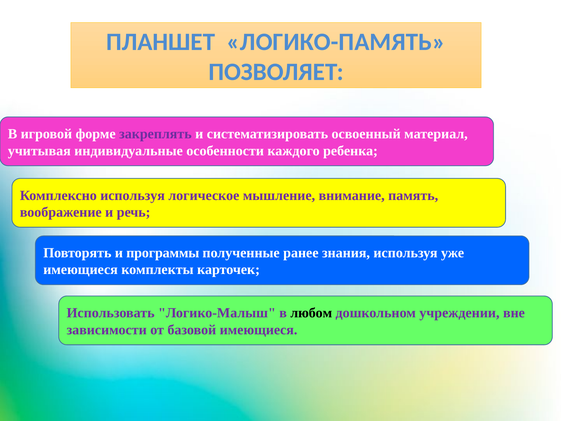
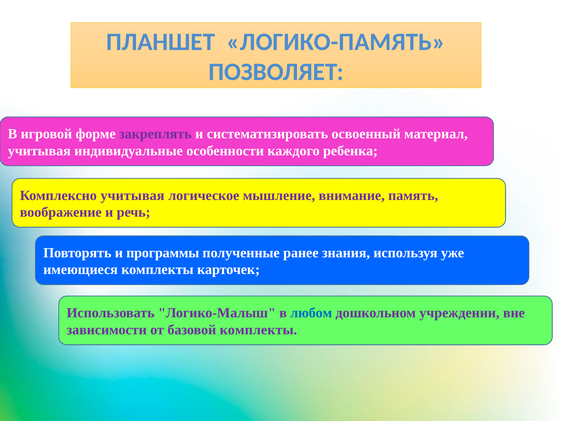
Комплексно используя: используя -> учитывая
любом colour: black -> blue
базовой имеющиеся: имеющиеся -> комплекты
